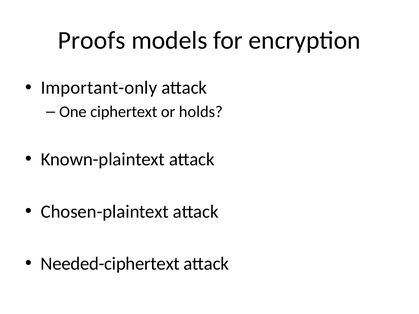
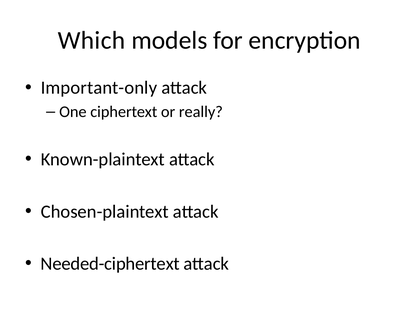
Proofs: Proofs -> Which
holds: holds -> really
